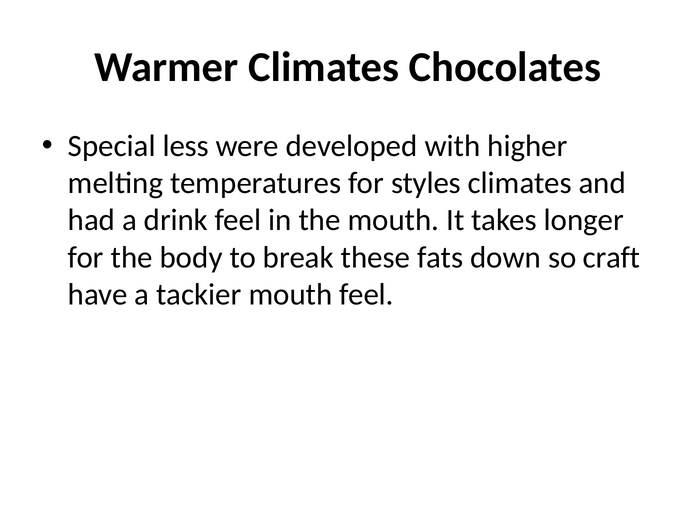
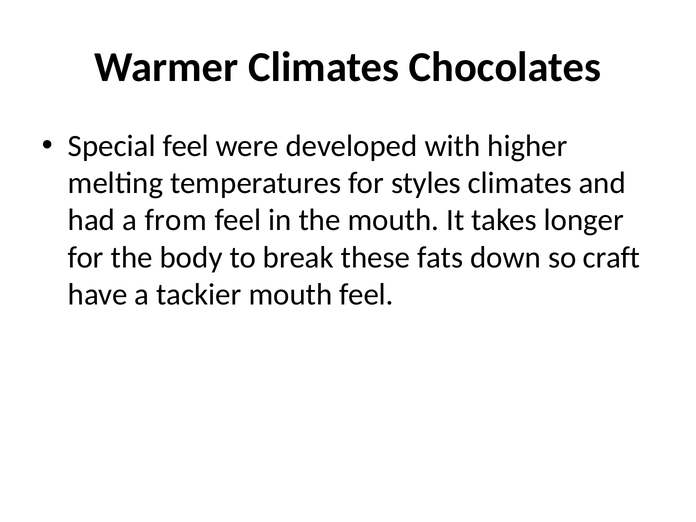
Special less: less -> feel
drink: drink -> from
